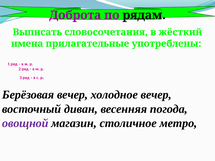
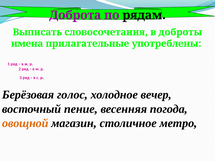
жёсткий: жёсткий -> доброты
Берёзовая вечер: вечер -> голос
диван: диван -> пение
овощной colour: purple -> orange
